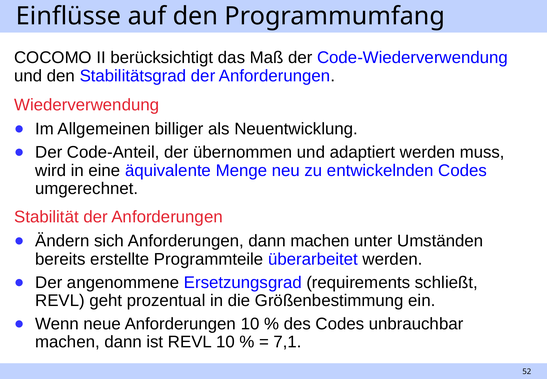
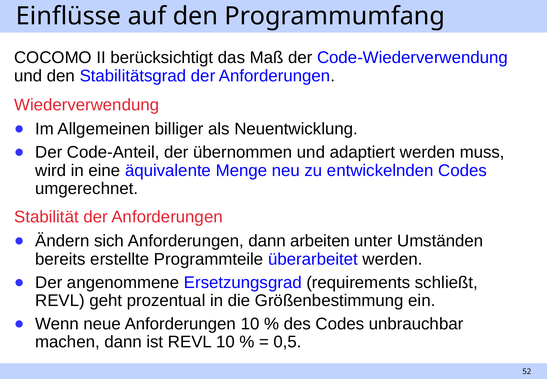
dann machen: machen -> arbeiten
7,1: 7,1 -> 0,5
